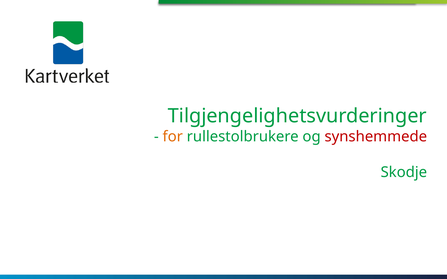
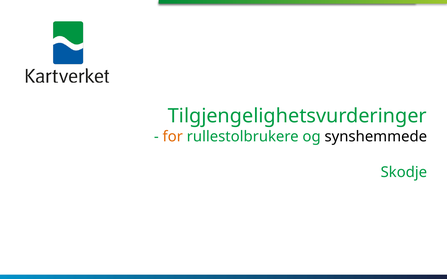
synshemmede colour: red -> black
